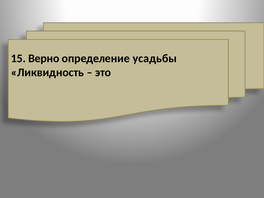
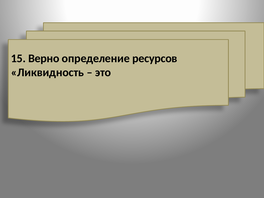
усадьбы: усадьбы -> ресурсов
